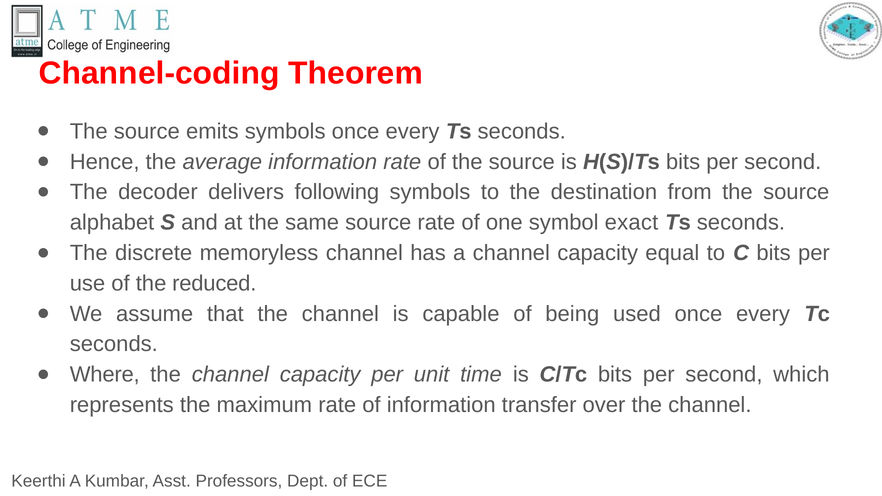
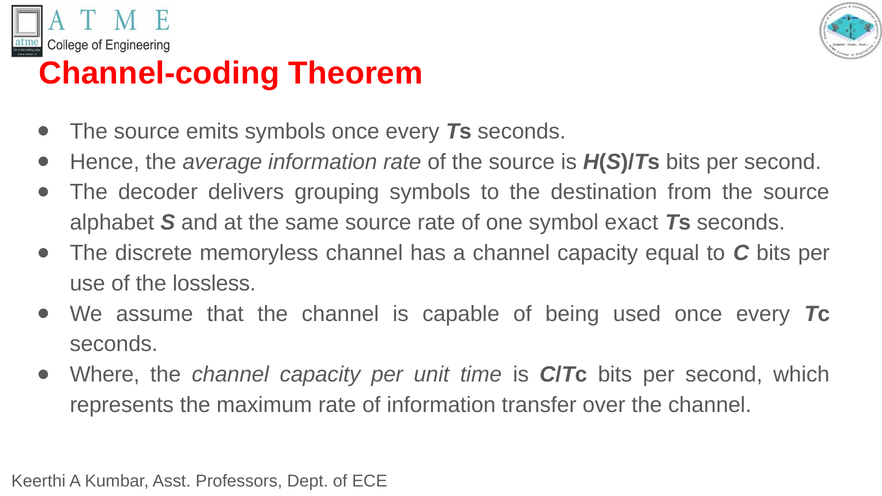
following: following -> grouping
reduced: reduced -> lossless
